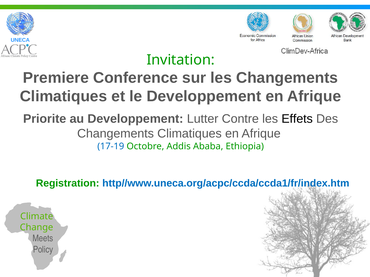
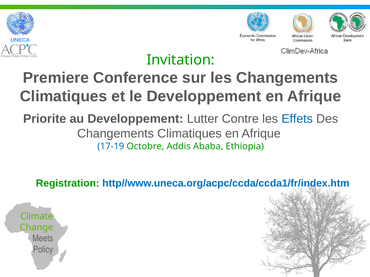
Effets colour: black -> blue
